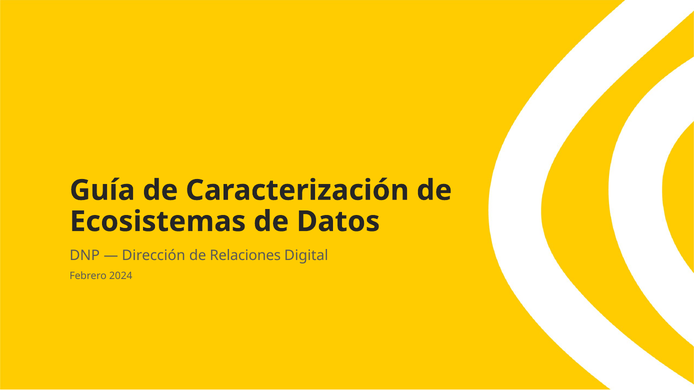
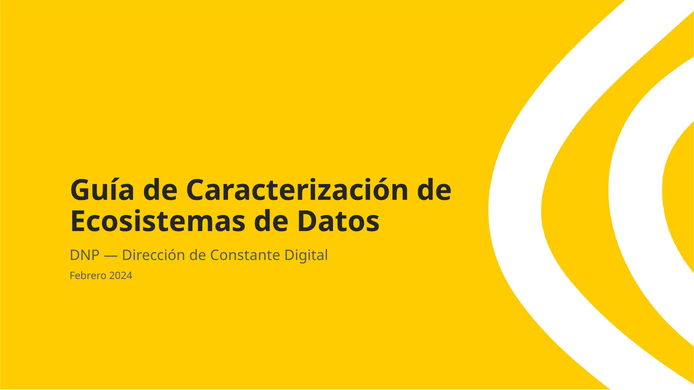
Relaciones: Relaciones -> Constante
